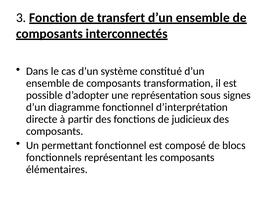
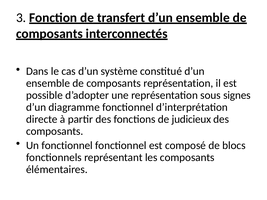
composants transformation: transformation -> représentation
Un permettant: permettant -> fonctionnel
